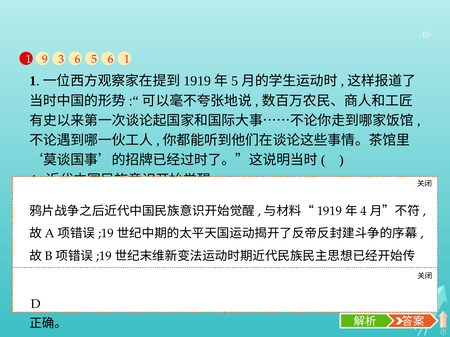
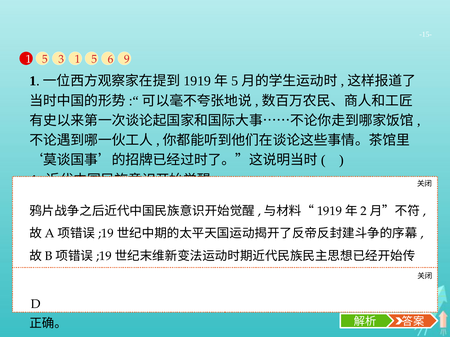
9 at (45, 59): 9 -> 5
3 6: 6 -> 1
6 1: 1 -> 9
4: 4 -> 2
